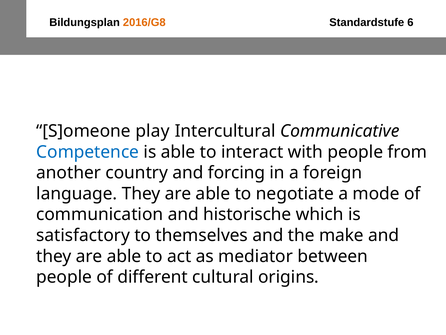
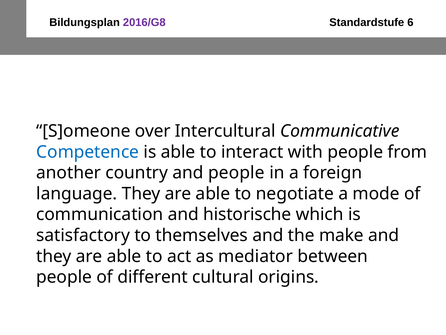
2016/G8 colour: orange -> purple
play: play -> over
and forcing: forcing -> people
